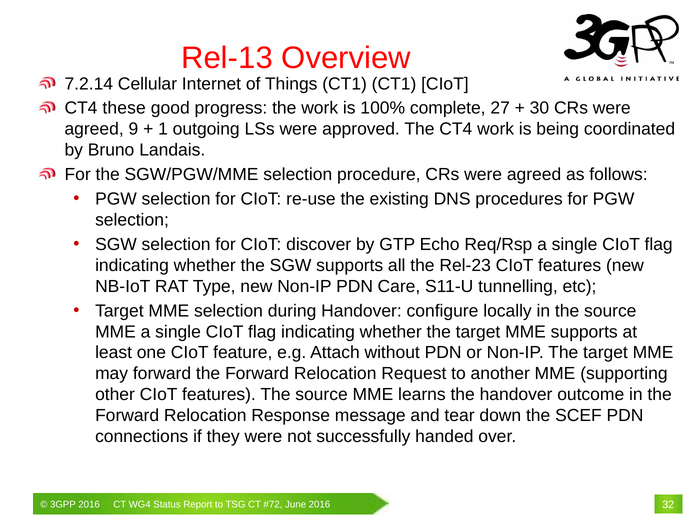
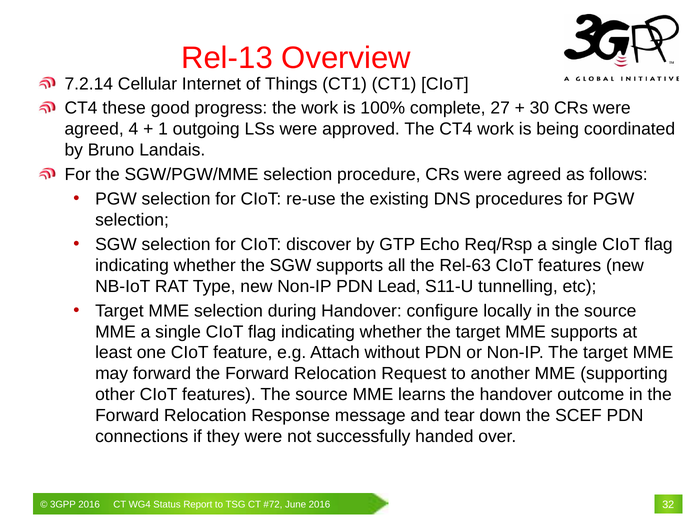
9: 9 -> 4
Rel-23: Rel-23 -> Rel-63
Care: Care -> Lead
